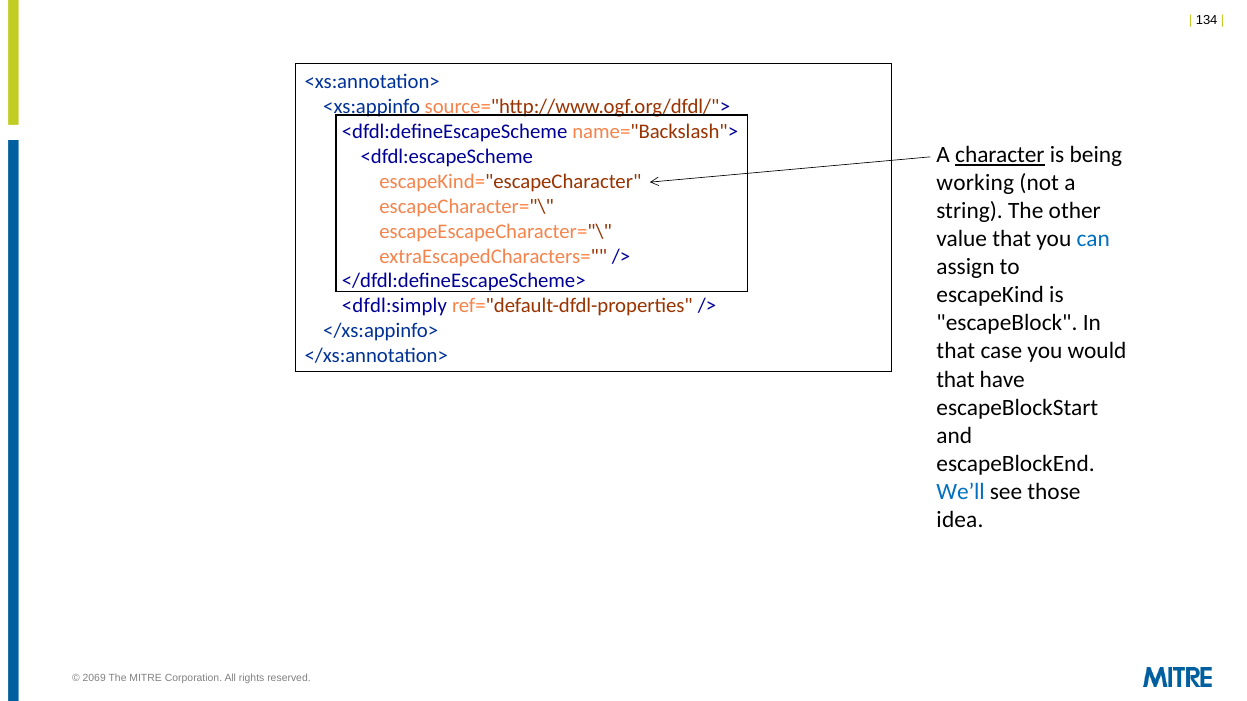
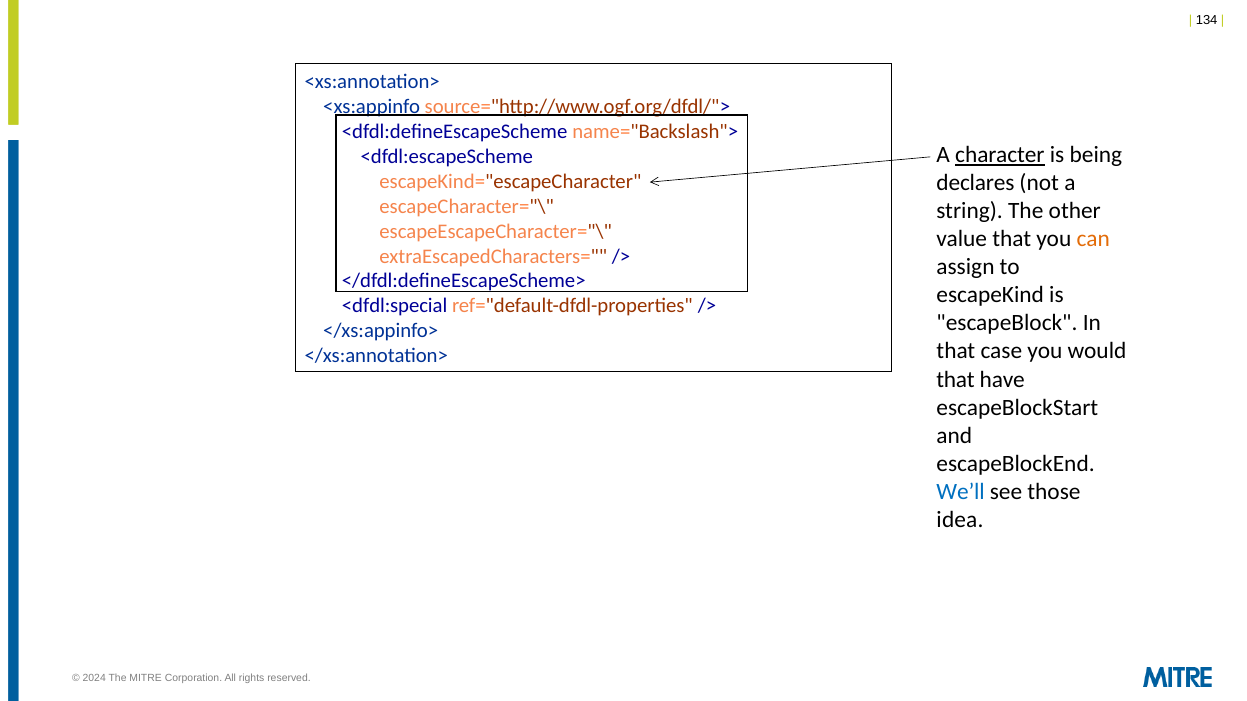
working: working -> declares
can colour: blue -> orange
<dfdl:simply: <dfdl:simply -> <dfdl:special
2069: 2069 -> 2024
